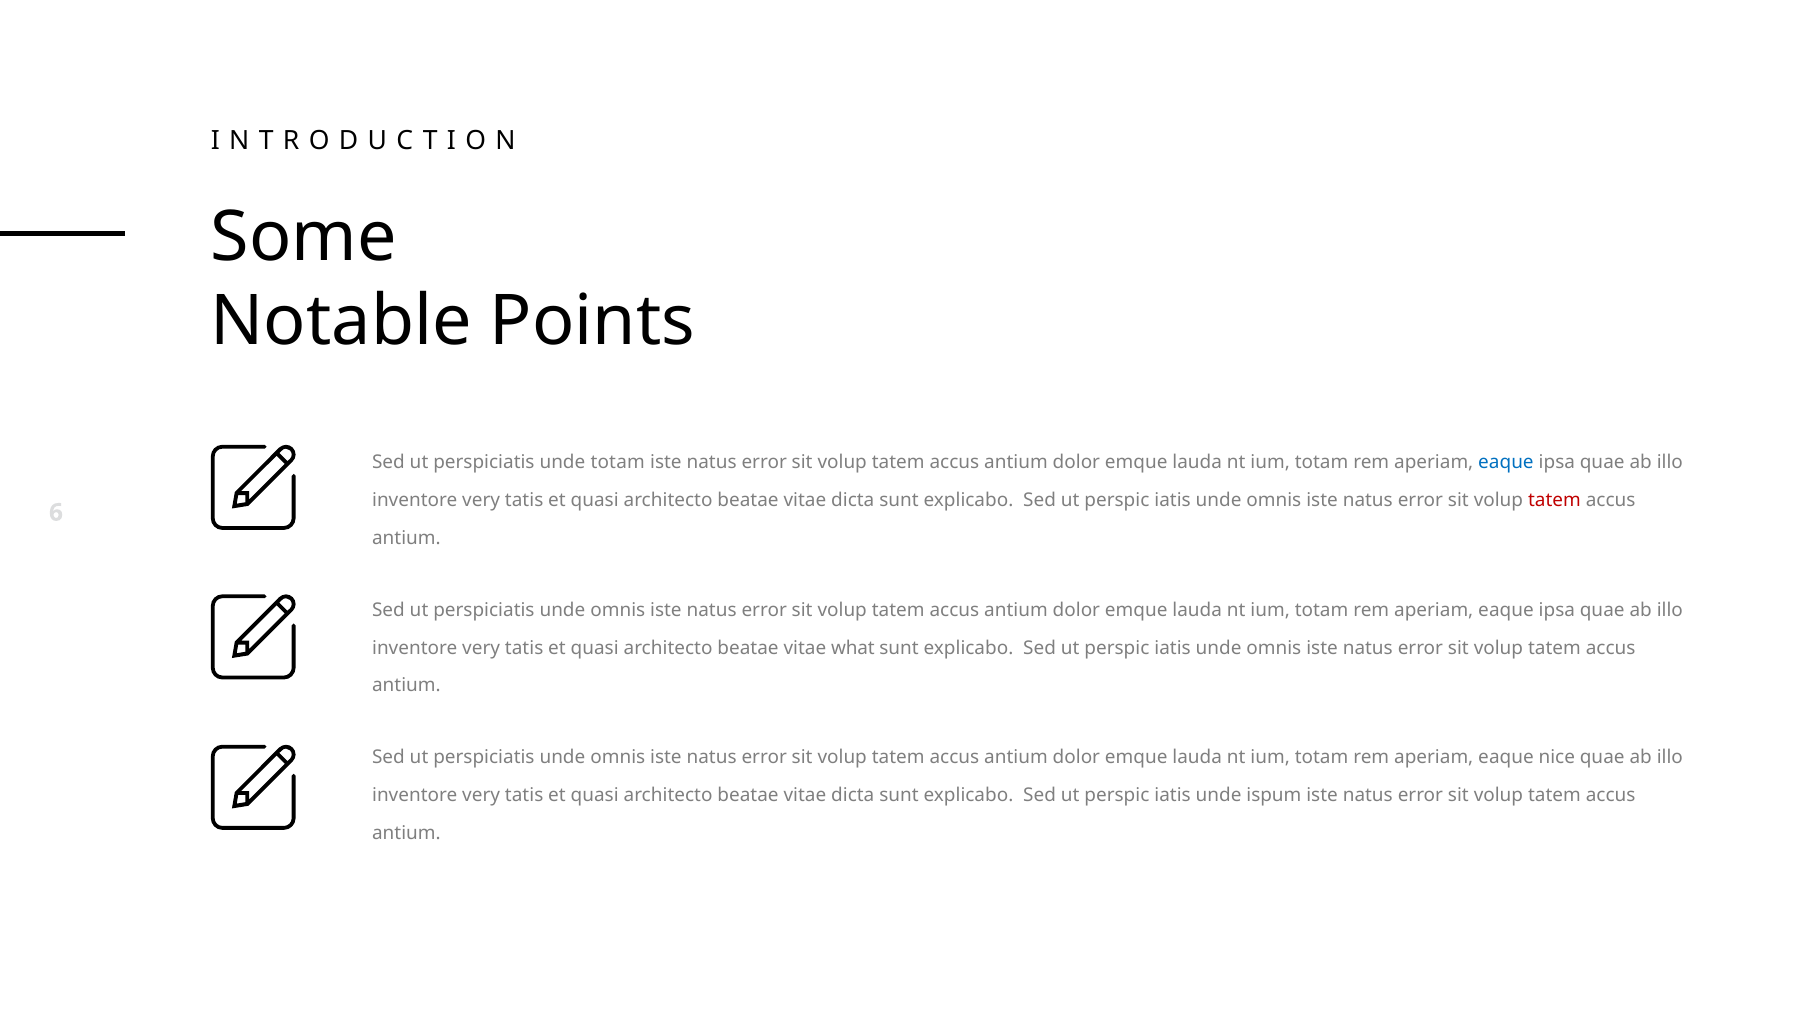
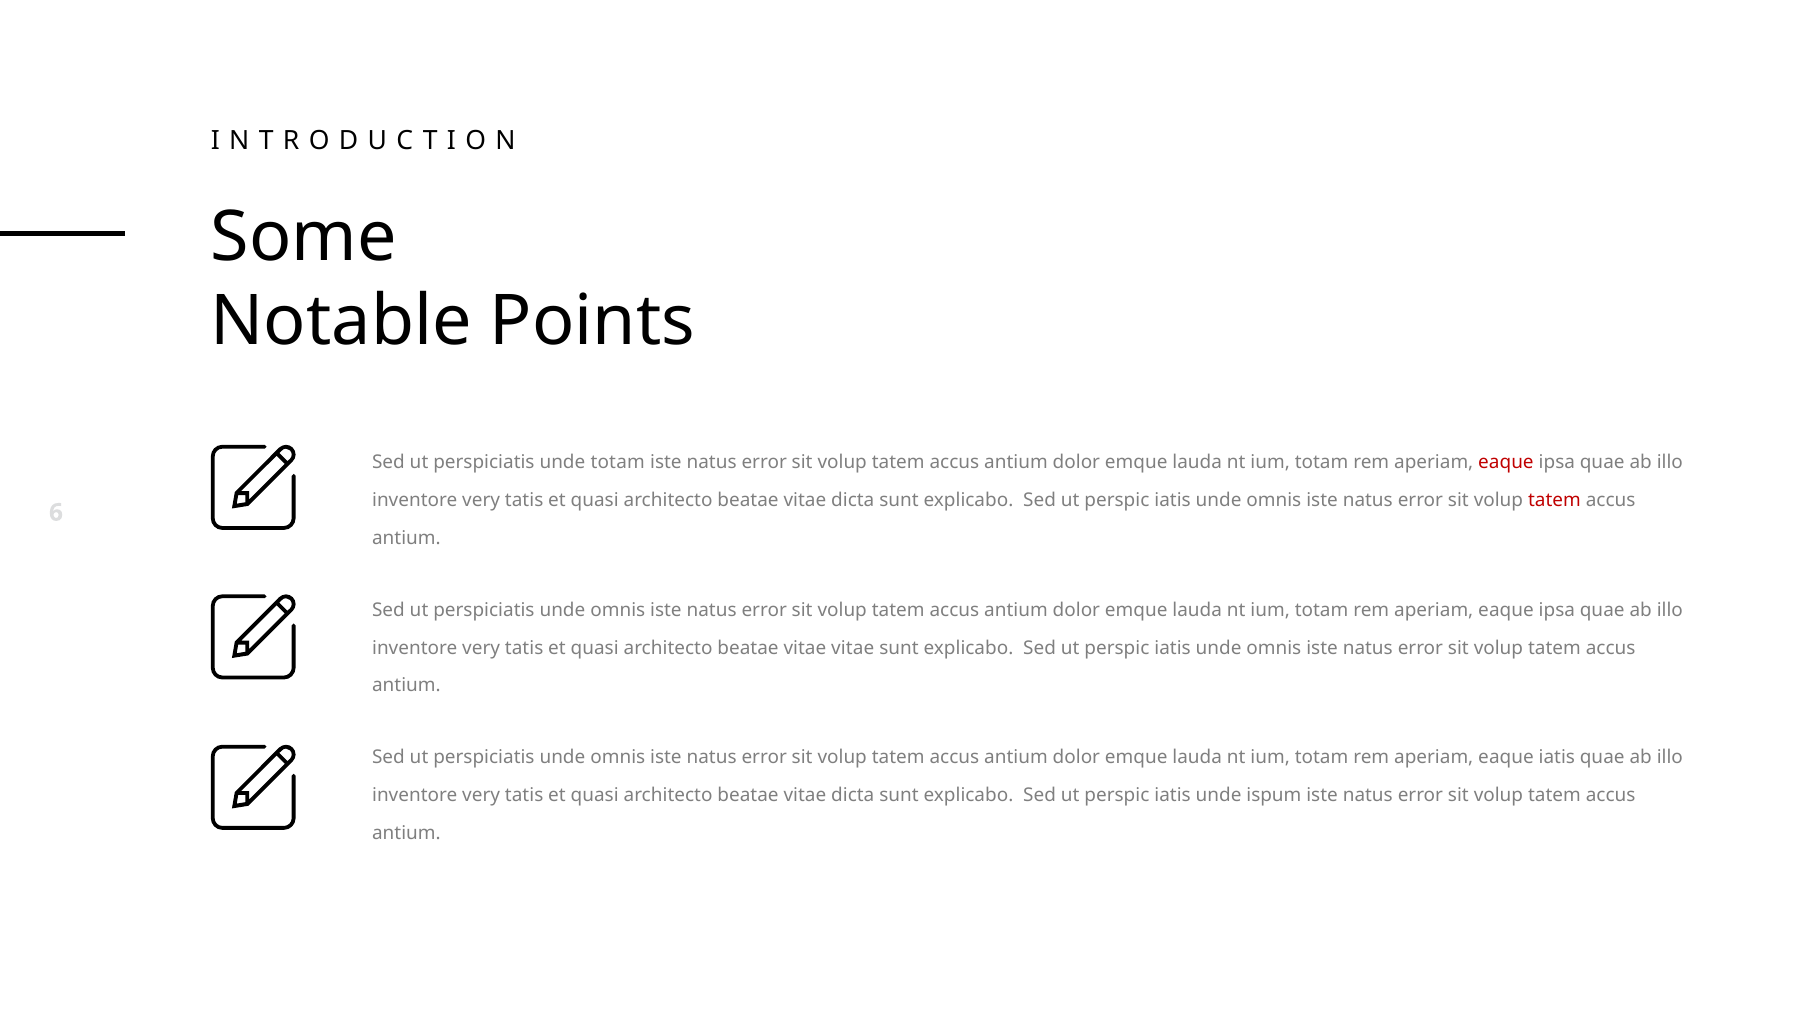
eaque at (1506, 463) colour: blue -> red
vitae what: what -> vitae
eaque nice: nice -> iatis
